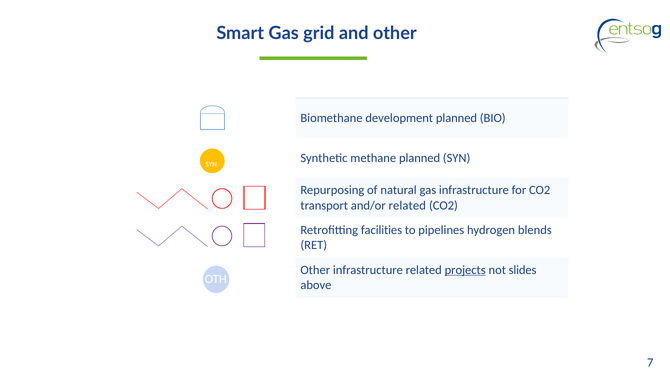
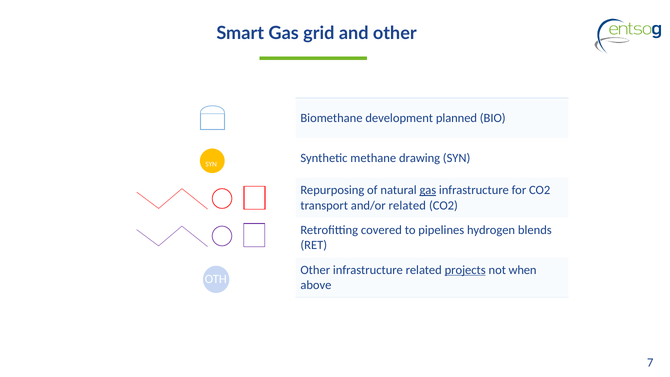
methane planned: planned -> drawing
gas at (428, 190) underline: none -> present
facilities: facilities -> covered
slides: slides -> when
